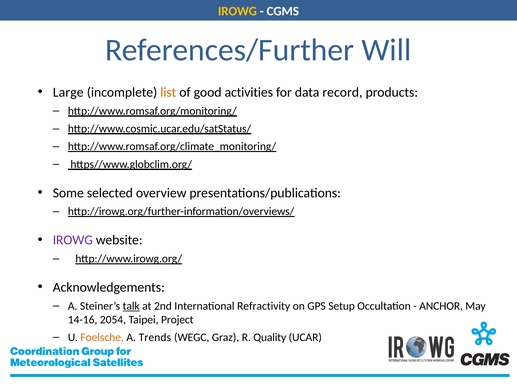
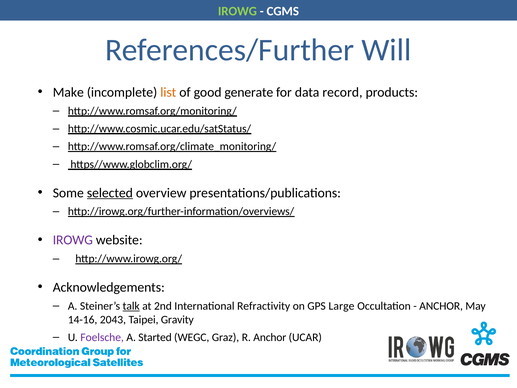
IROWG at (237, 11) colour: yellow -> light green
Large: Large -> Make
activities: activities -> generate
selected underline: none -> present
Setup: Setup -> Large
2054: 2054 -> 2043
Project: Project -> Gravity
Foelsche colour: orange -> purple
Trends: Trends -> Started
R Quality: Quality -> Anchor
